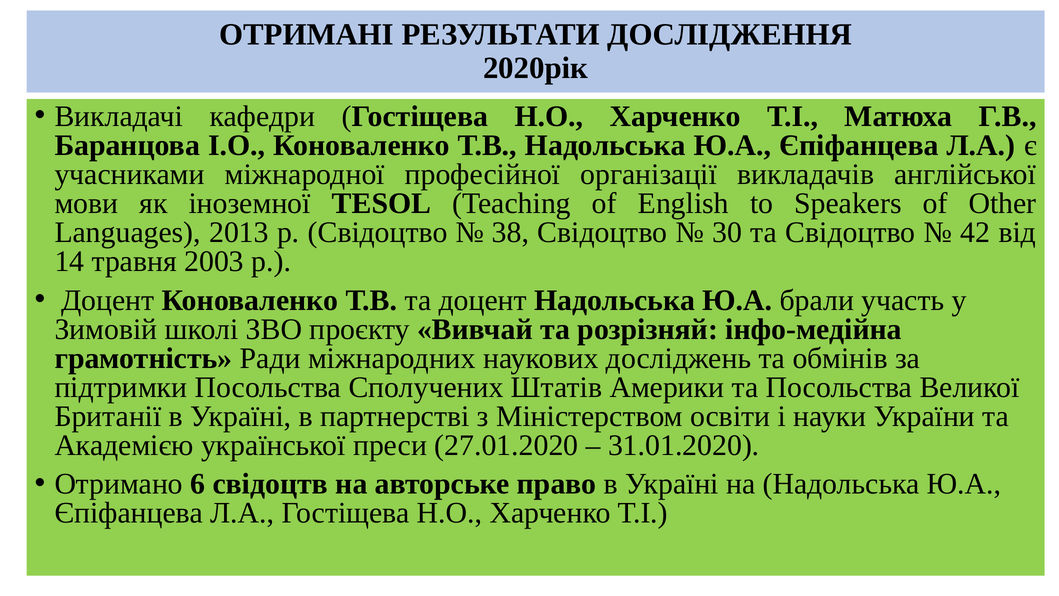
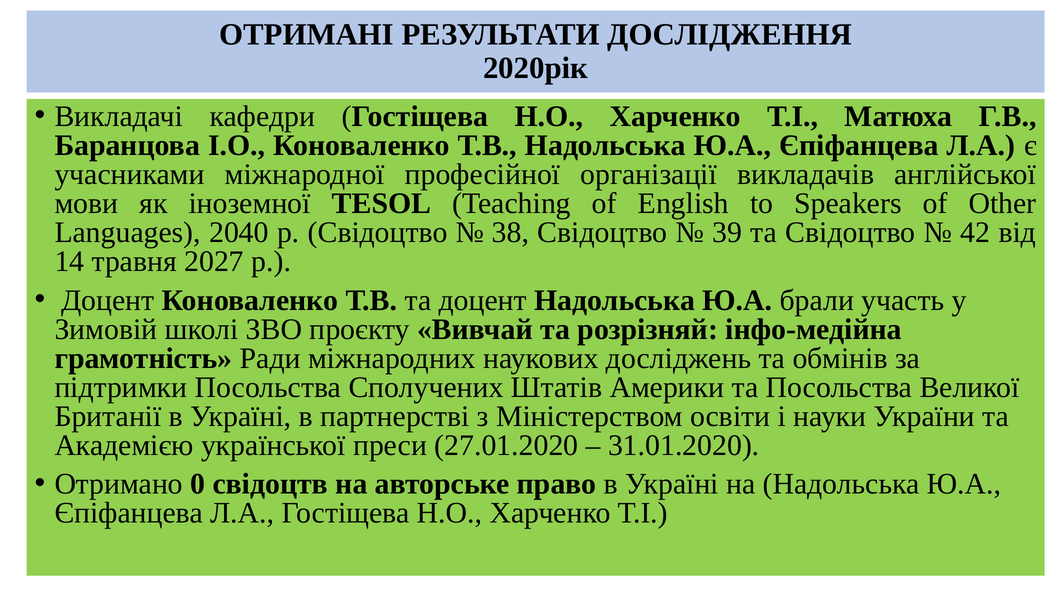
2013: 2013 -> 2040
30: 30 -> 39
2003: 2003 -> 2027
6: 6 -> 0
